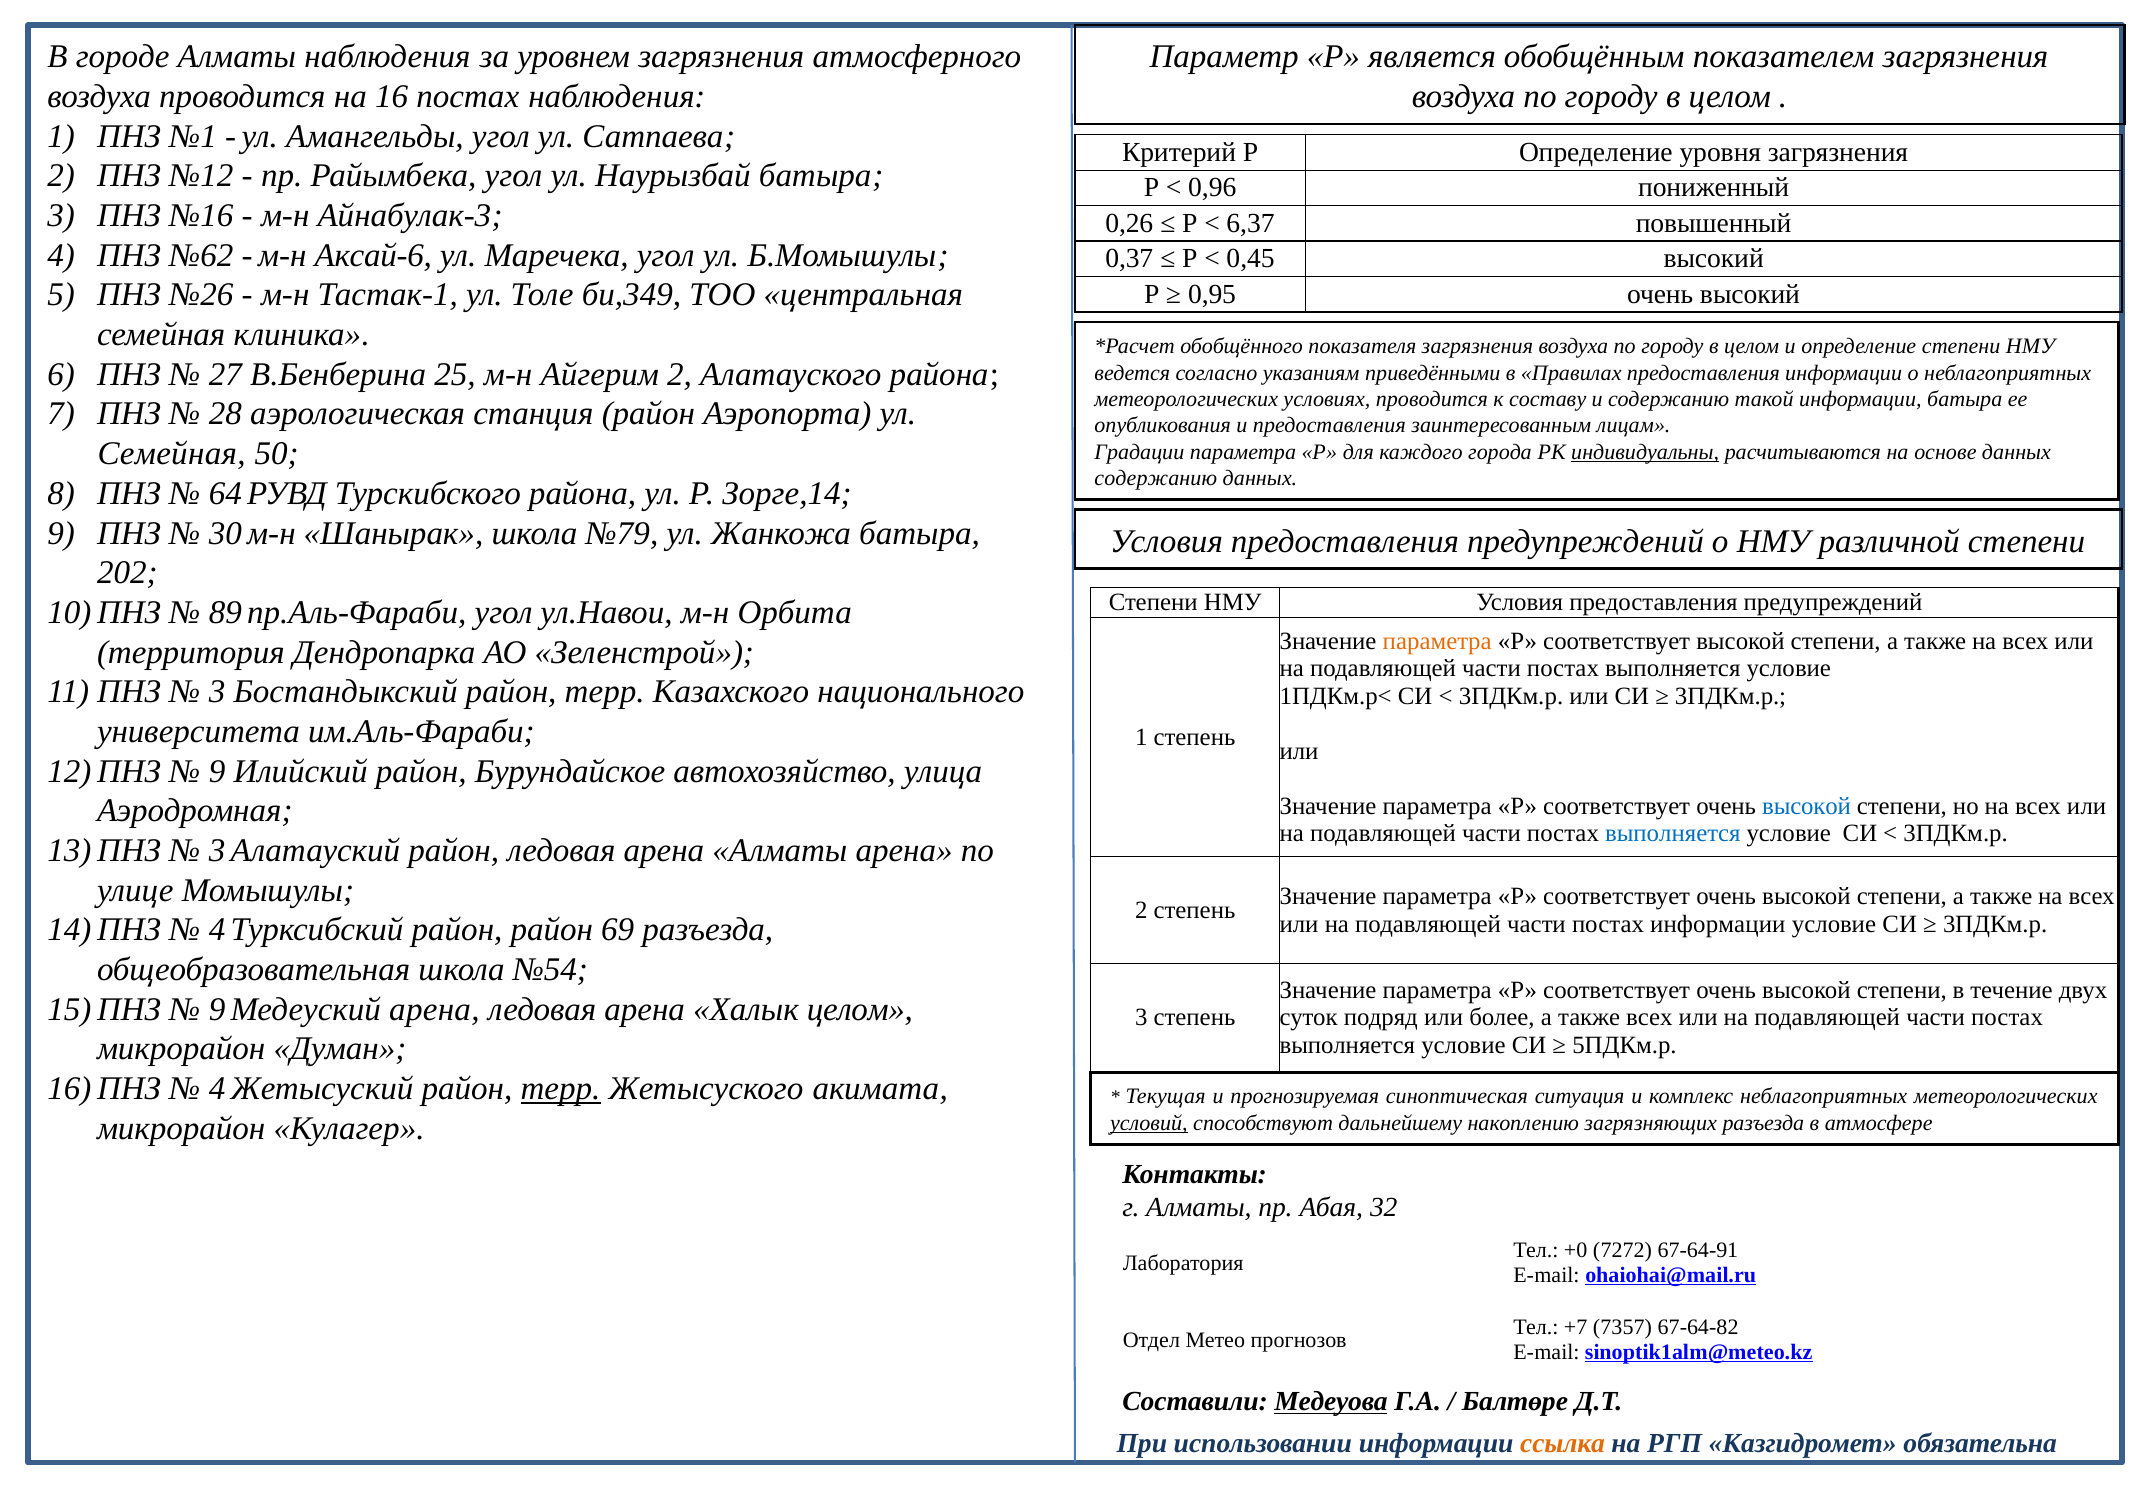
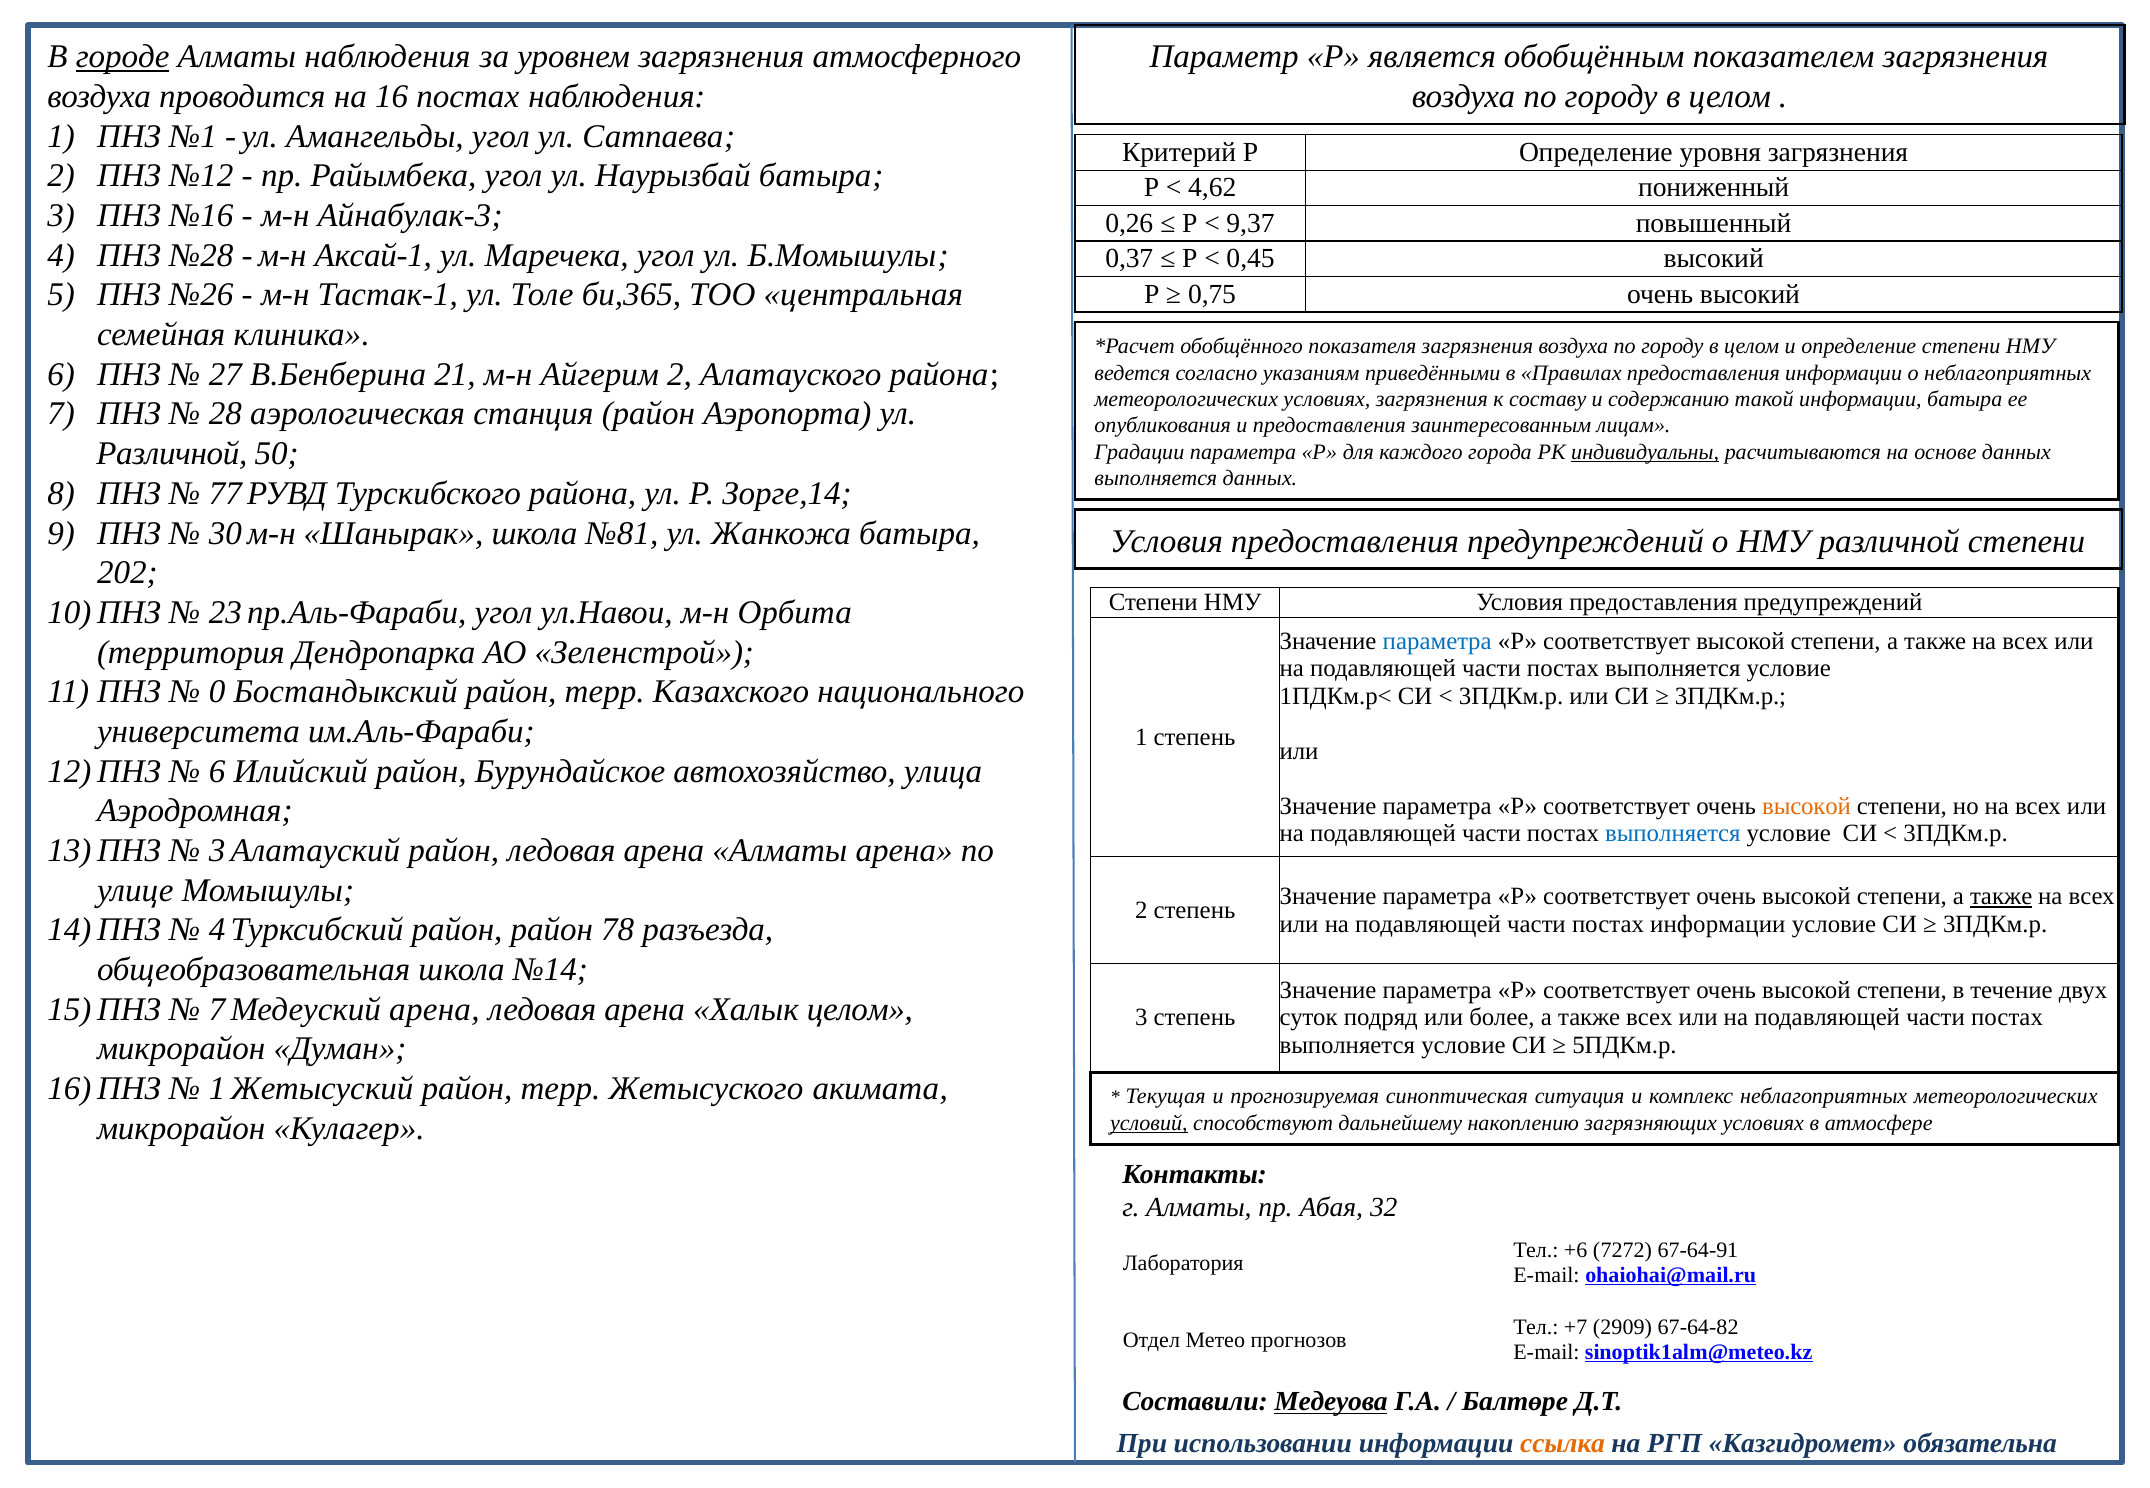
городе underline: none -> present
0,96: 0,96 -> 4,62
6,37: 6,37 -> 9,37
№62: №62 -> №28
Аксай-6: Аксай-6 -> Аксай-1
би,349: би,349 -> би,365
0,95: 0,95 -> 0,75
25: 25 -> 21
условиях проводится: проводится -> загрязнения
Семейная at (172, 454): Семейная -> Различной
содержанию at (1156, 479): содержанию -> выполняется
64: 64 -> 77
№79: №79 -> №81
89: 89 -> 23
параметра at (1437, 641) colour: orange -> blue
3 at (217, 692): 3 -> 0
9 at (217, 771): 9 -> 6
высокой at (1807, 806) colour: blue -> orange
также at (2001, 897) underline: none -> present
69: 69 -> 78
№54: №54 -> №14
9 at (217, 1010): 9 -> 7
4 at (217, 1089): 4 -> 1
терр at (561, 1089) underline: present -> none
загрязняющих разъезда: разъезда -> условиях
+0: +0 -> +6
7357: 7357 -> 2909
